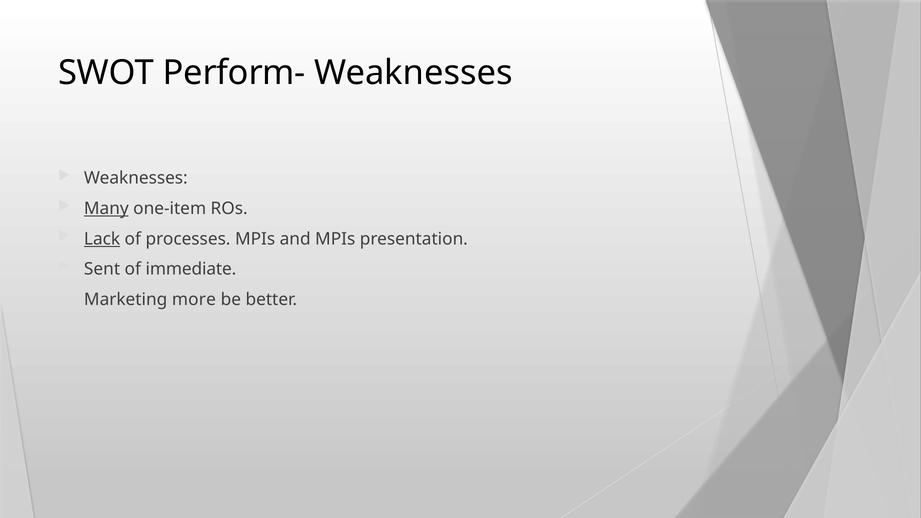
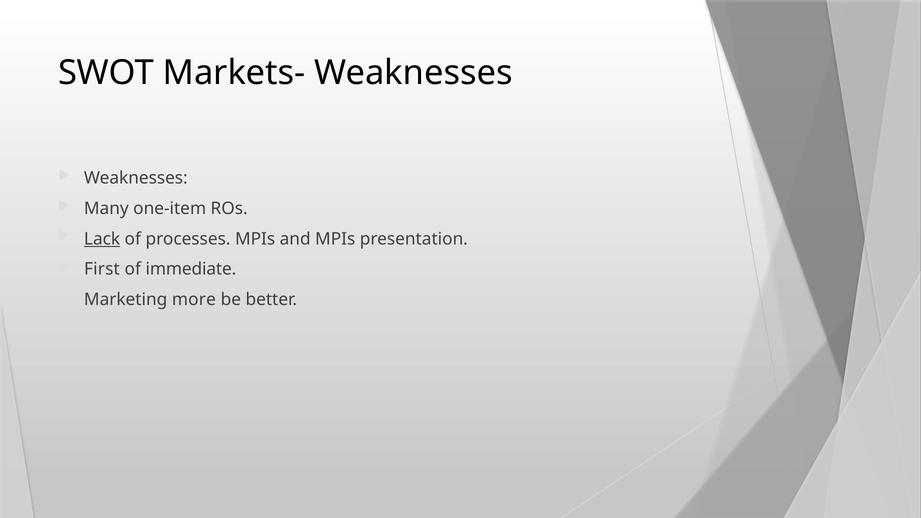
Perform-: Perform- -> Markets-
Many underline: present -> none
Sent: Sent -> First
